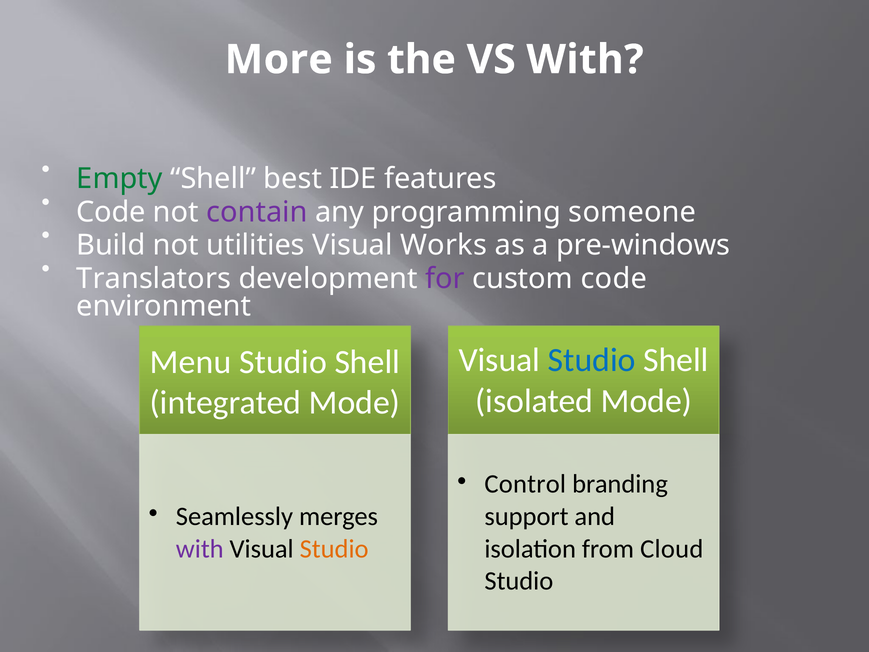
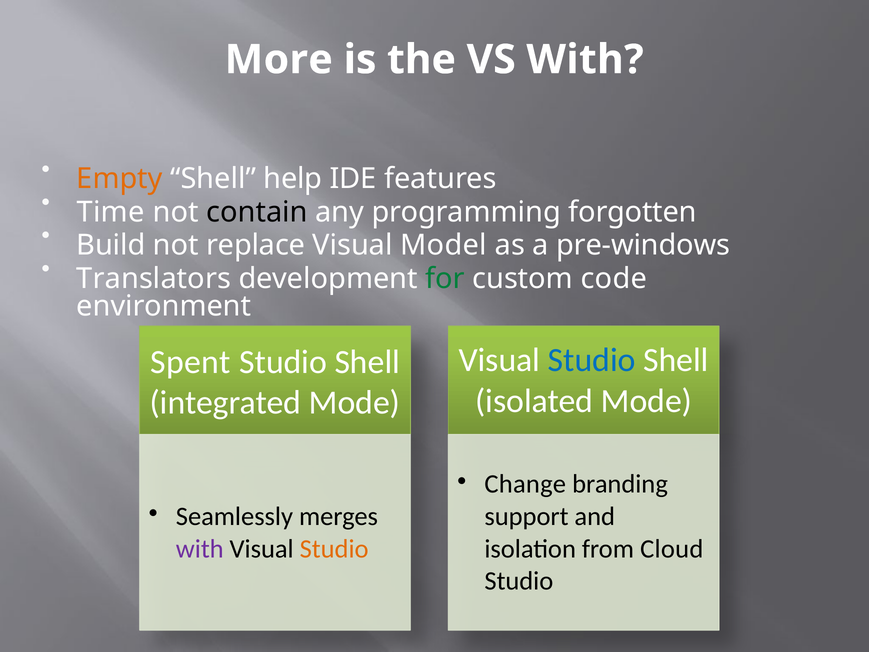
Empty colour: green -> orange
best: best -> help
Code at (111, 212): Code -> Time
contain colour: purple -> black
someone: someone -> forgotten
utilities: utilities -> replace
Works: Works -> Model
for colour: purple -> green
Menu: Menu -> Spent
Control: Control -> Change
